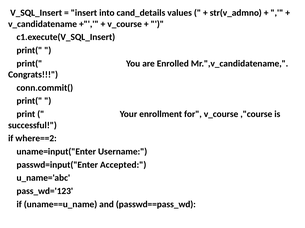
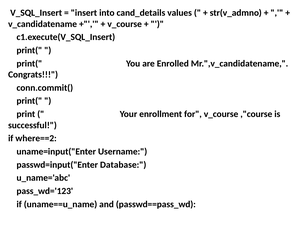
Accepted: Accepted -> Database
